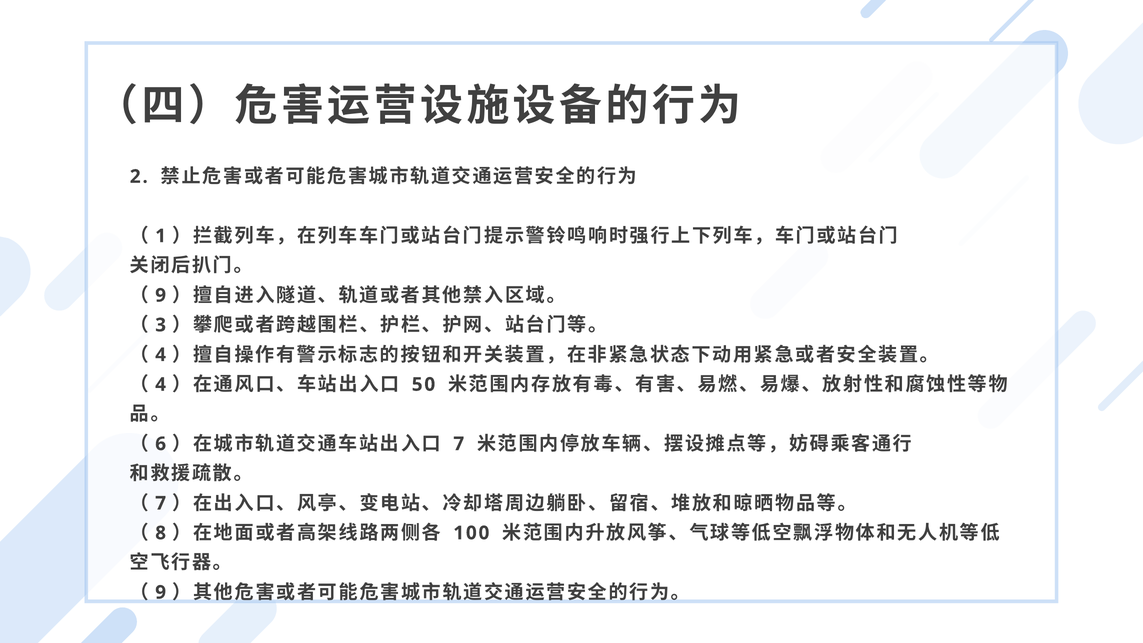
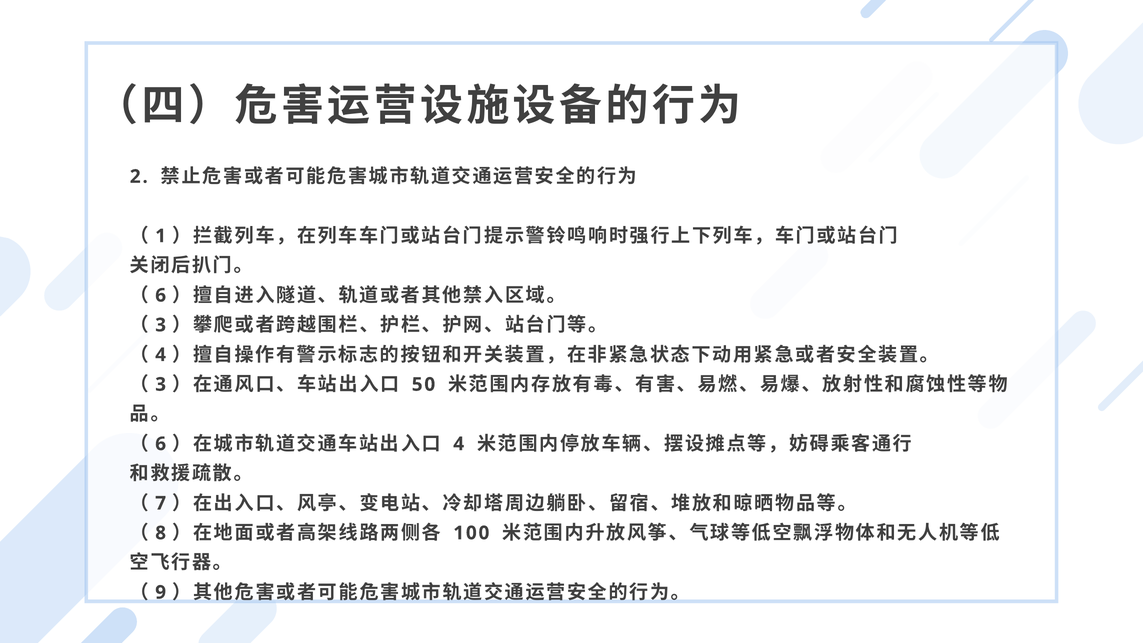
9 at (161, 295): 9 -> 6
4 at (161, 384): 4 -> 3
7 at (459, 444): 7 -> 4
